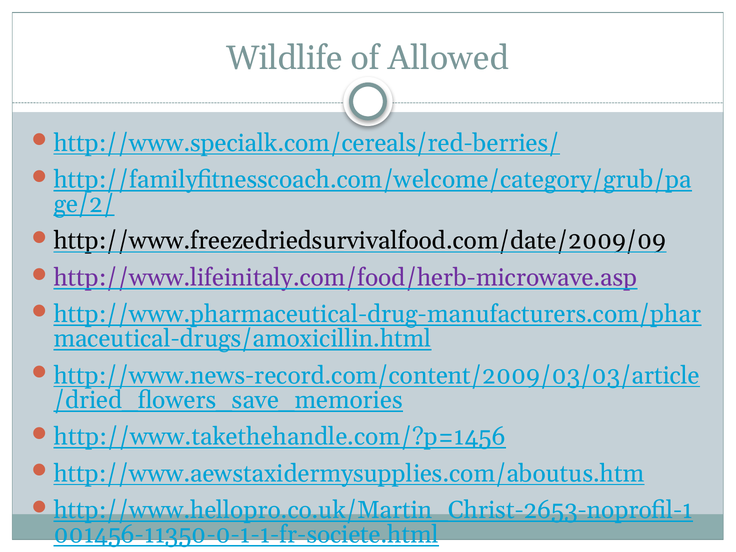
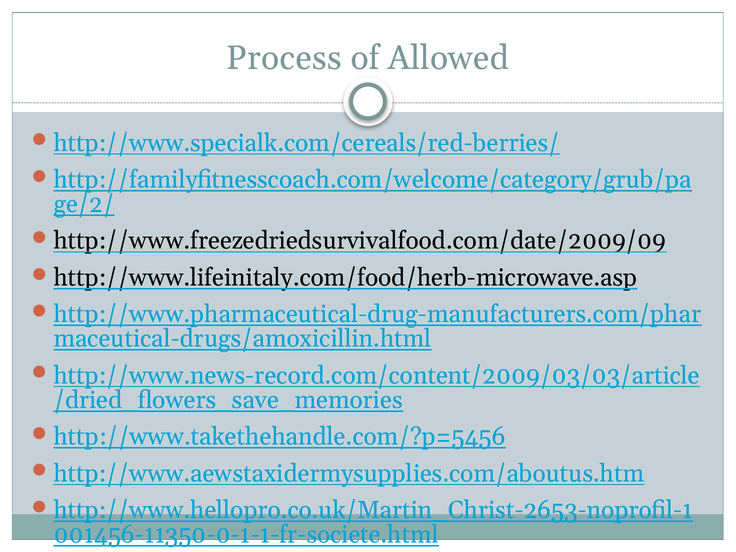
Wildlife: Wildlife -> Process
http://www.lifeinitaly.com/food/herb-microwave.asp colour: purple -> black
http://www.takethehandle.com/?p=1456: http://www.takethehandle.com/?p=1456 -> http://www.takethehandle.com/?p=5456
